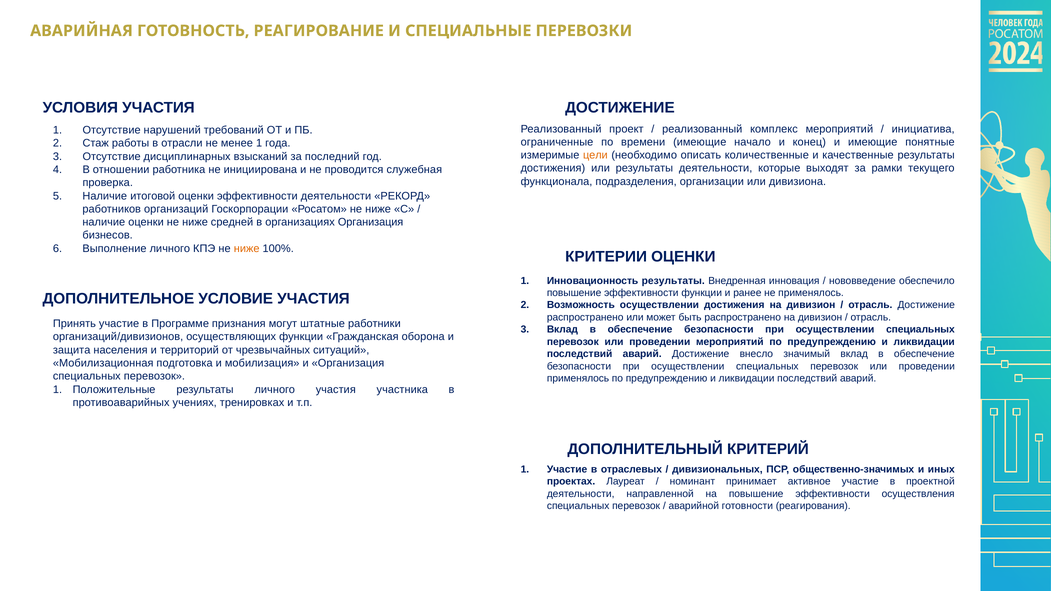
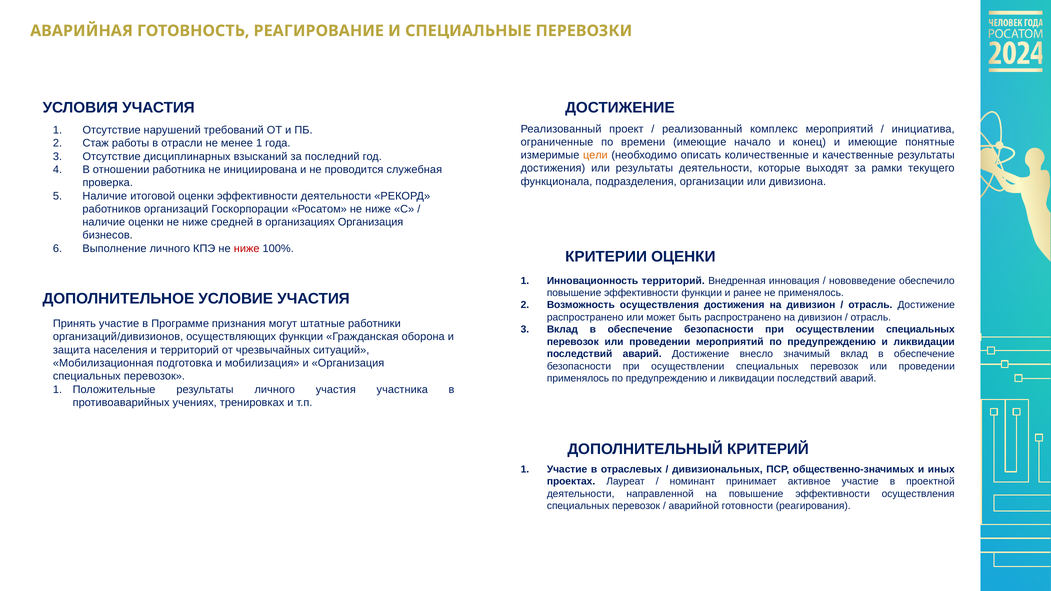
ниже at (247, 249) colour: orange -> red
Инновационность результаты: результаты -> территорий
Возможность осуществлении: осуществлении -> осуществления
